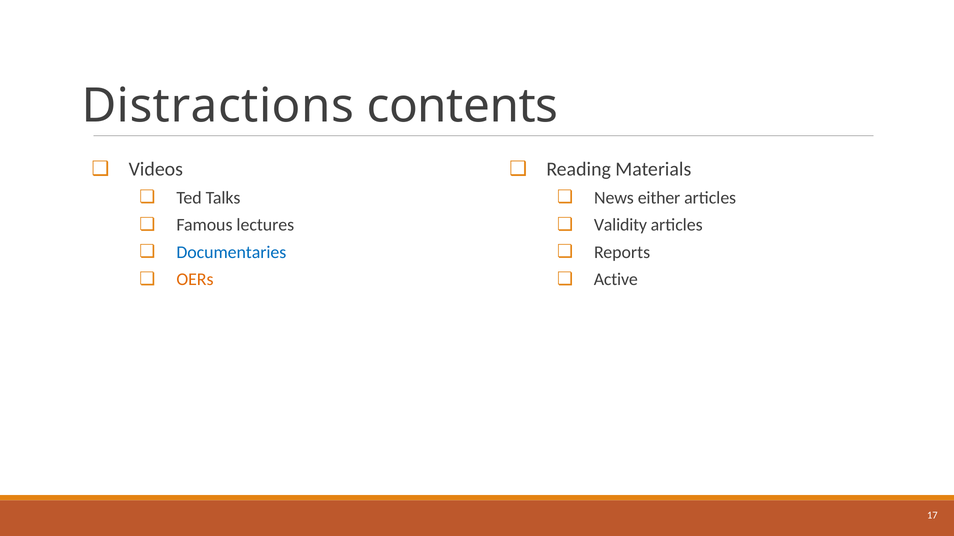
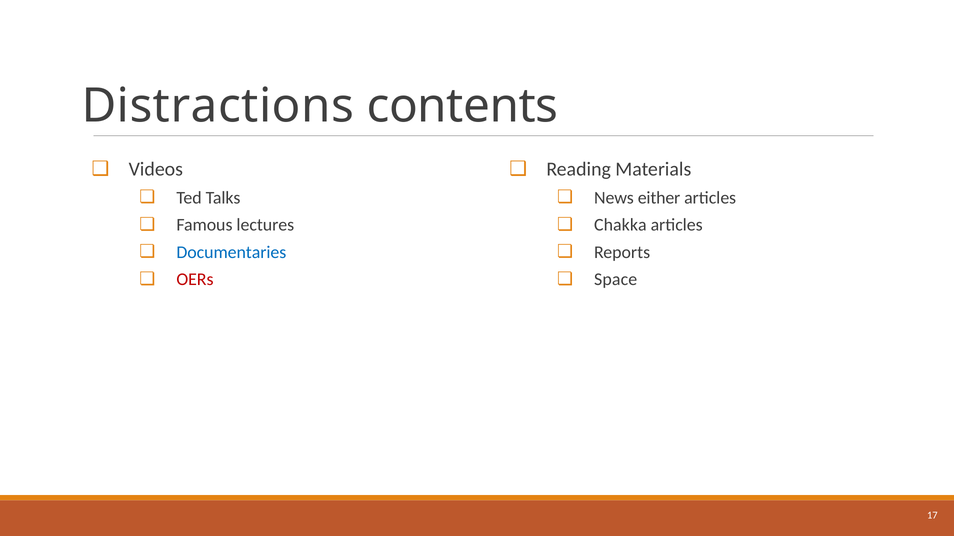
Validity: Validity -> Chakka
OERs colour: orange -> red
Active: Active -> Space
